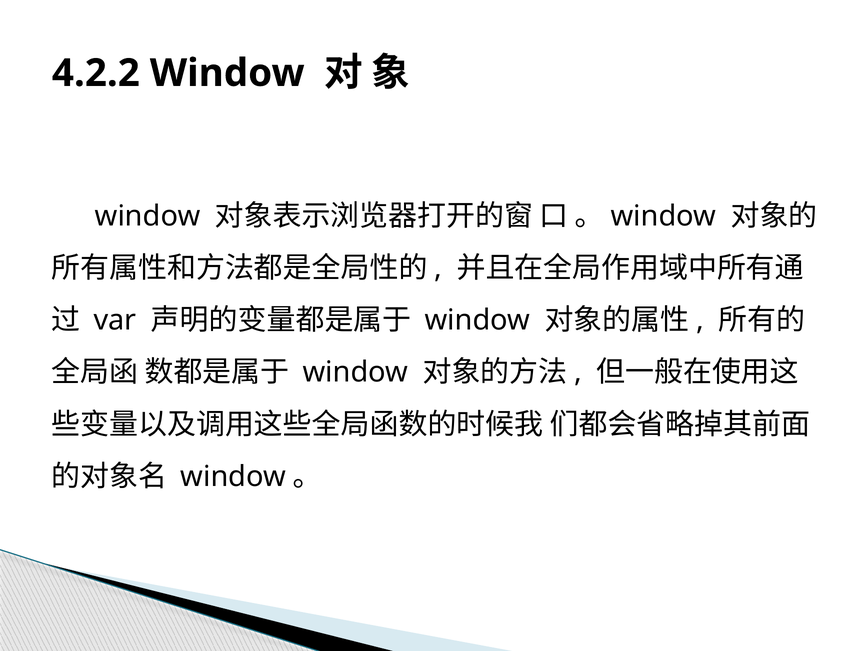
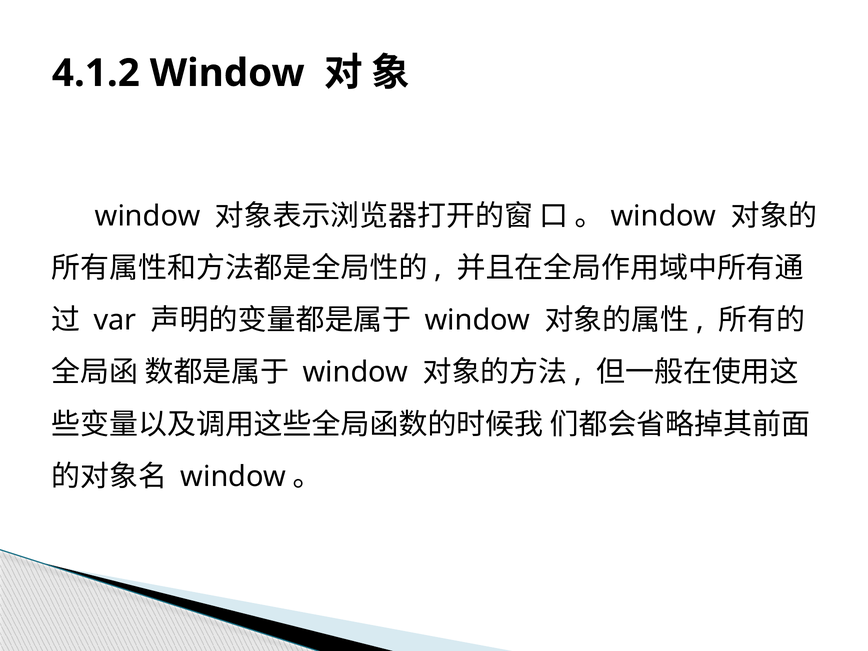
4.2.2: 4.2.2 -> 4.1.2
